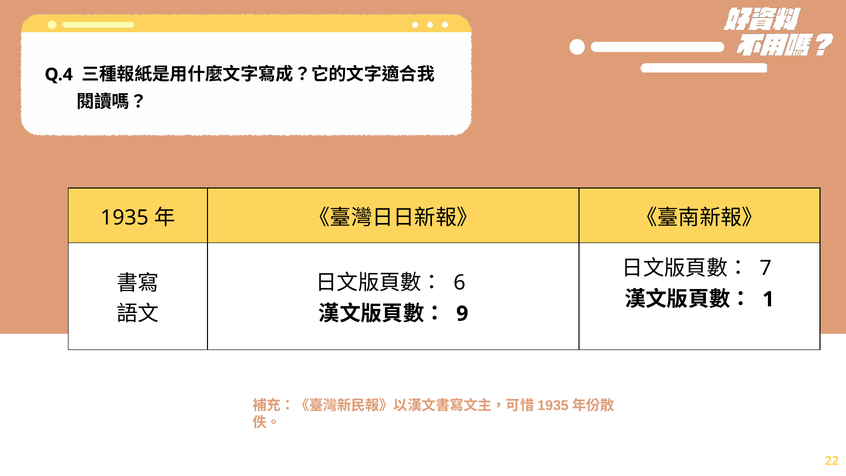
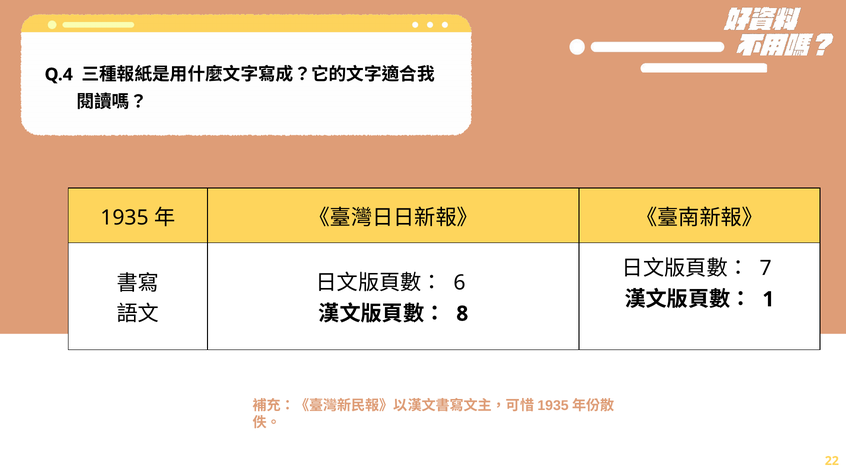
9: 9 -> 8
